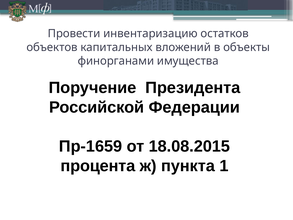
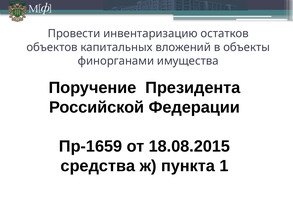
процента: процента -> средства
